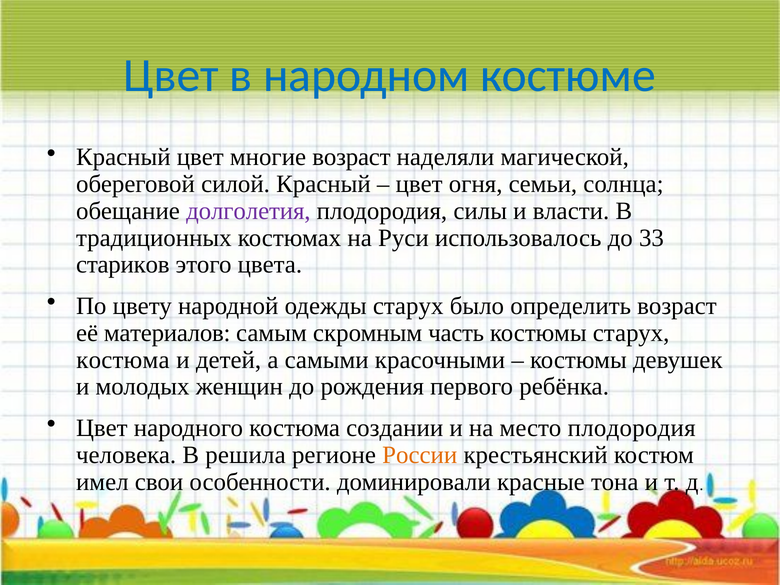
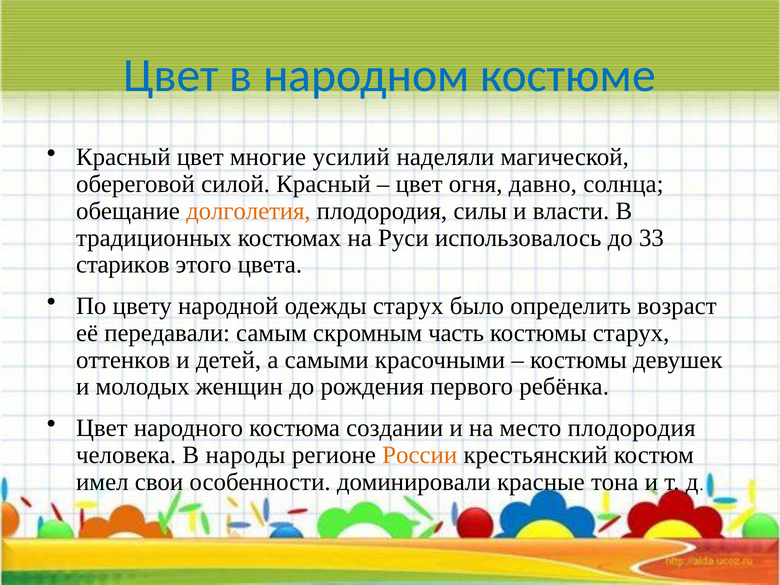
многие возраст: возраст -> усилий
семьи: семьи -> давно
долголетия colour: purple -> orange
материалов: материалов -> передавали
костюма at (123, 360): костюма -> оттенков
решила: решила -> народы
